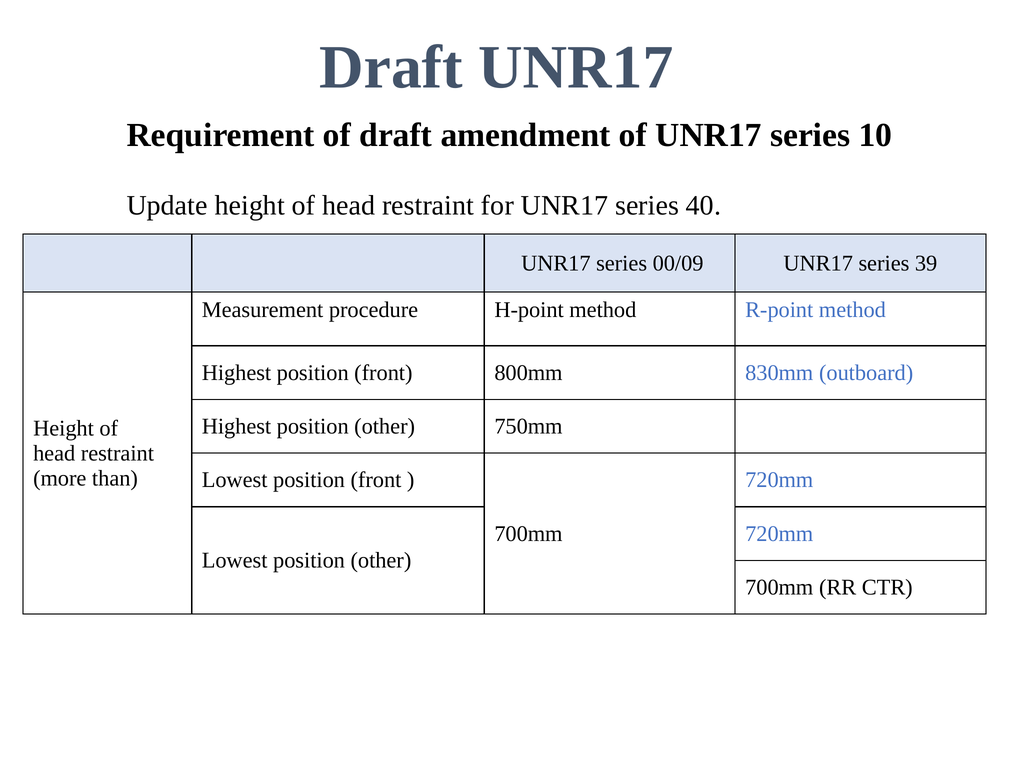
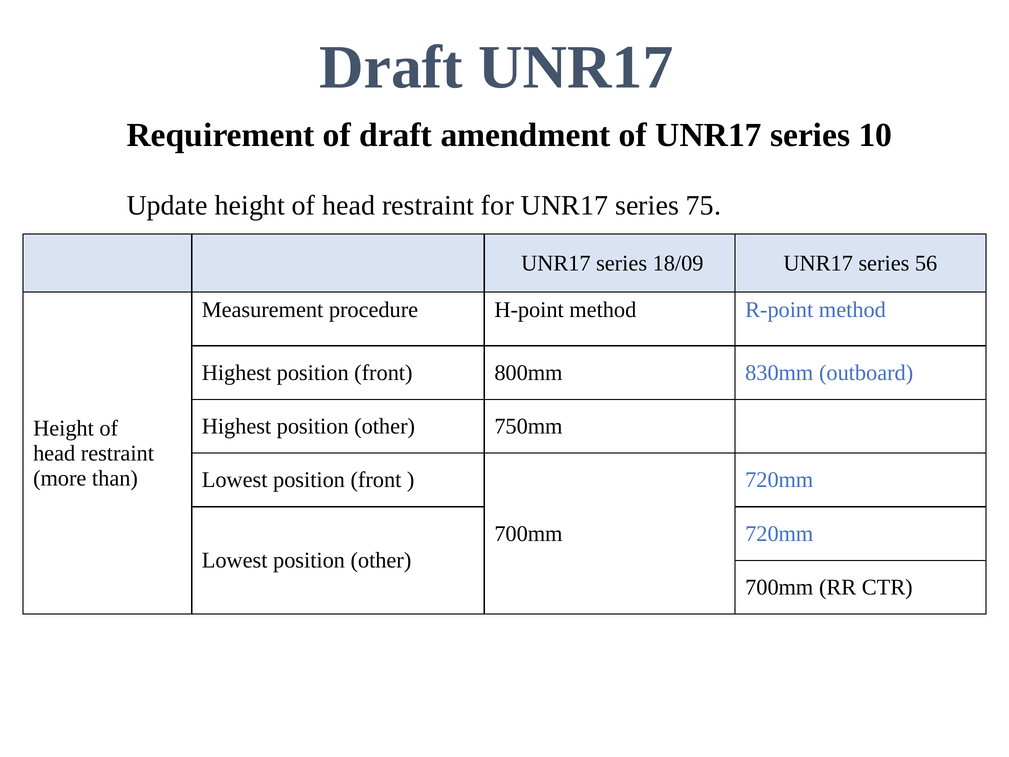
40: 40 -> 75
00/09: 00/09 -> 18/09
39: 39 -> 56
